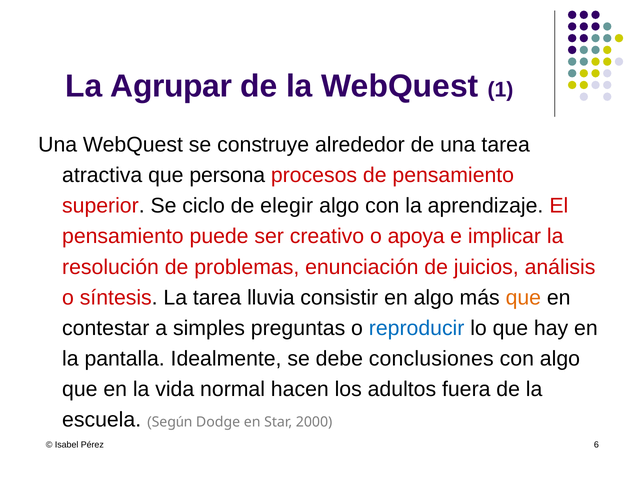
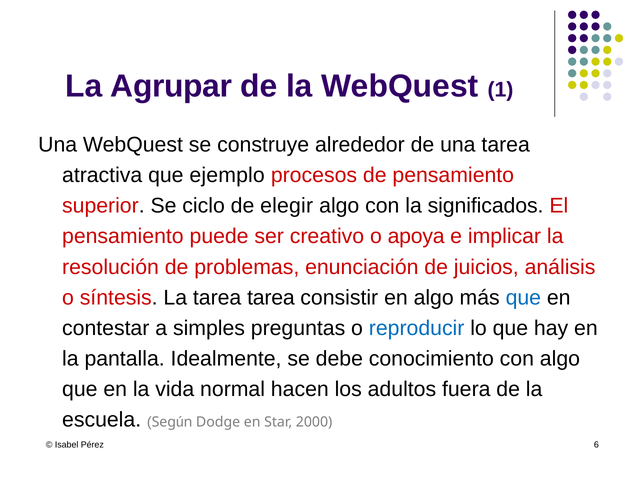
persona: persona -> ejemplo
aprendizaje: aprendizaje -> significados
tarea lluvia: lluvia -> tarea
que at (523, 297) colour: orange -> blue
conclusiones: conclusiones -> conocimiento
